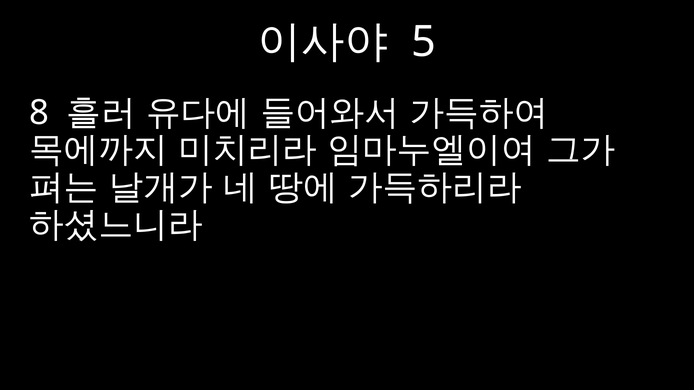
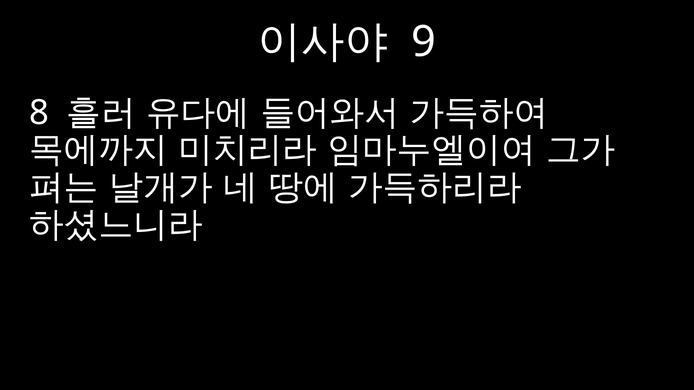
5: 5 -> 9
